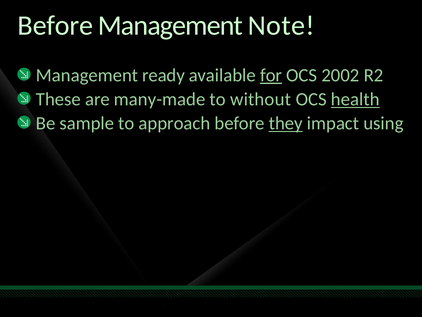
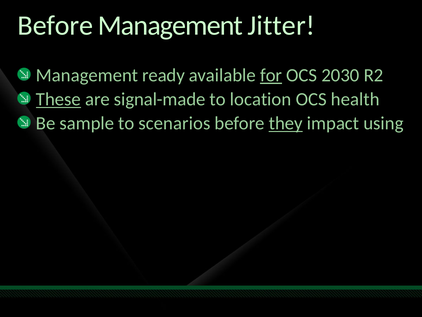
Note: Note -> Jitter
2002: 2002 -> 2030
These underline: none -> present
many-made: many-made -> signal-made
without: without -> location
health underline: present -> none
approach: approach -> scenarios
